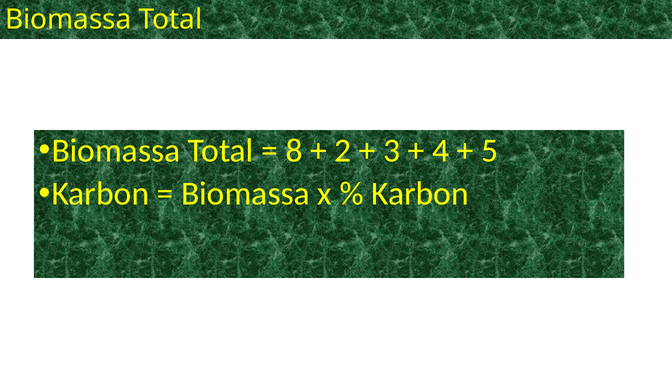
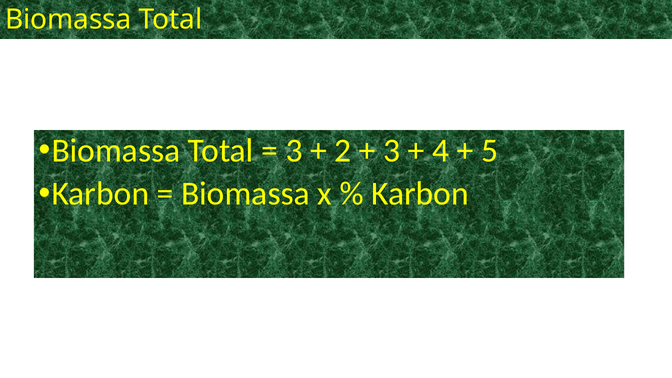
8 at (294, 151): 8 -> 3
